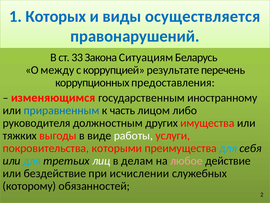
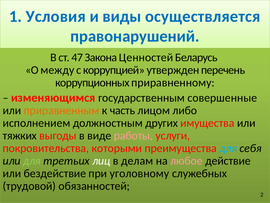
Которых: Которых -> Условия
33: 33 -> 47
Ситуациям: Ситуациям -> Ценностей
результате: результате -> утвержден
предоставления: предоставления -> приравненному
иностранному: иностранному -> совершенные
приравненным colour: blue -> orange
руководителя: руководителя -> исполнением
работы colour: white -> pink
для at (32, 160) colour: light blue -> light green
исчислении: исчислении -> уголовному
которому: которому -> трудовой
